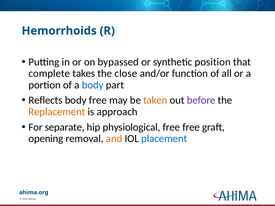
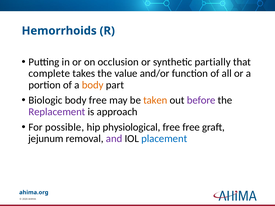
bypassed: bypassed -> occlusion
position: position -> partially
close: close -> value
body at (93, 85) colour: blue -> orange
Reflects: Reflects -> Biologic
Replacement colour: orange -> purple
separate: separate -> possible
opening: opening -> jejunum
and colour: orange -> purple
